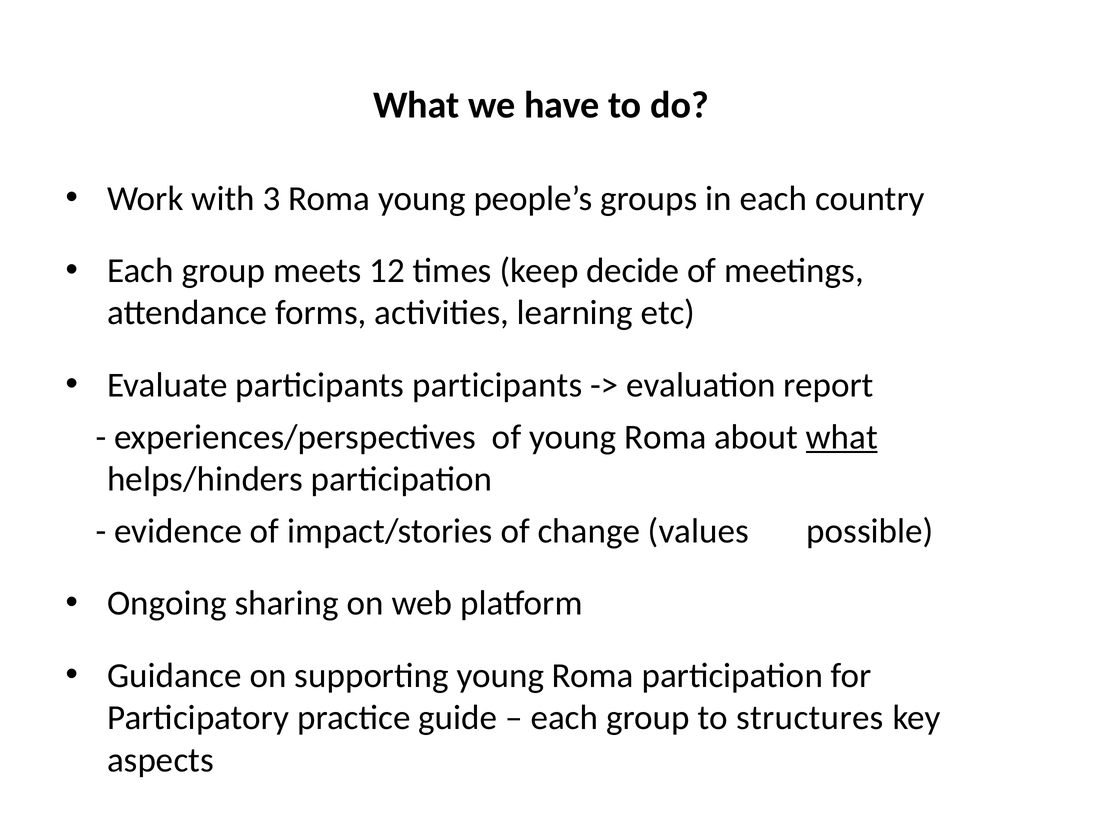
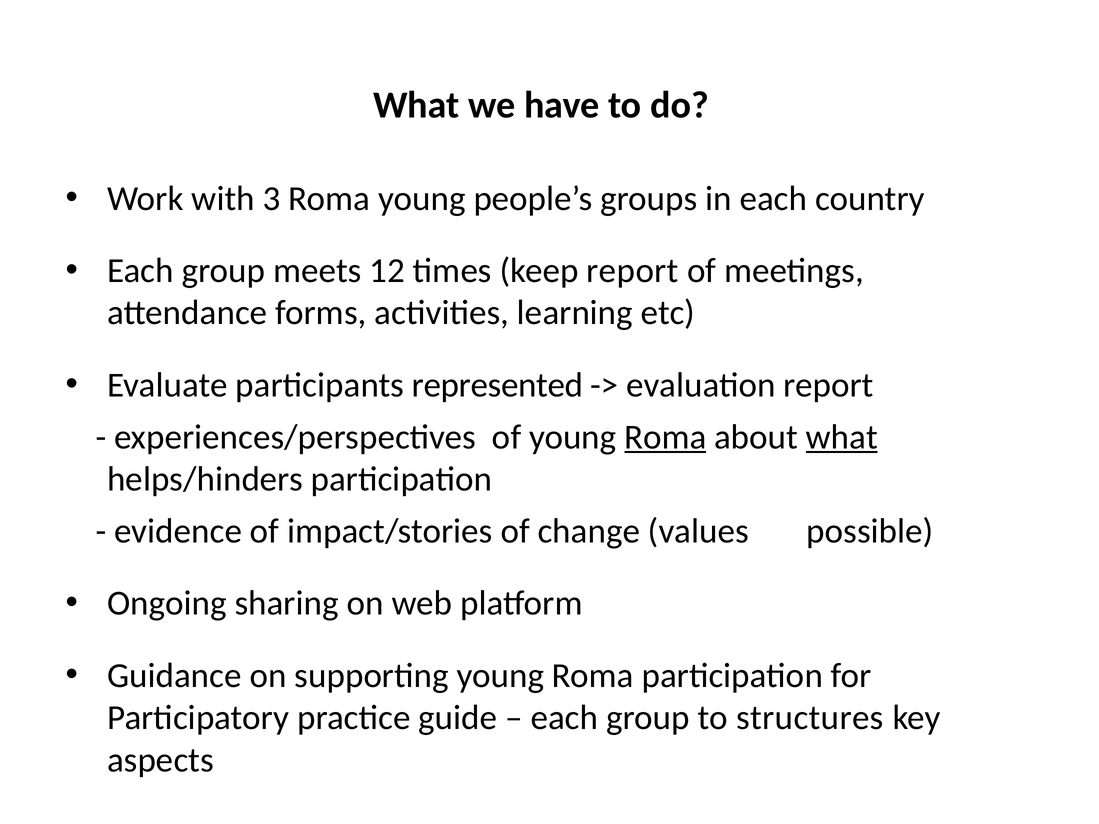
keep decide: decide -> report
participants participants: participants -> represented
Roma at (665, 437) underline: none -> present
